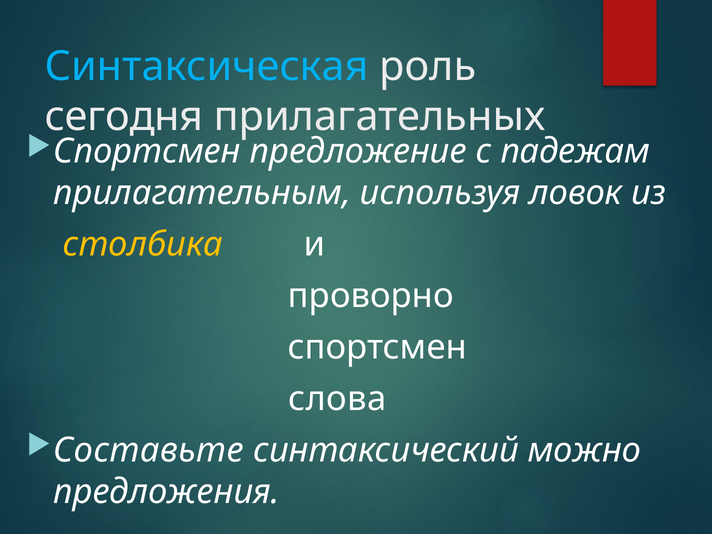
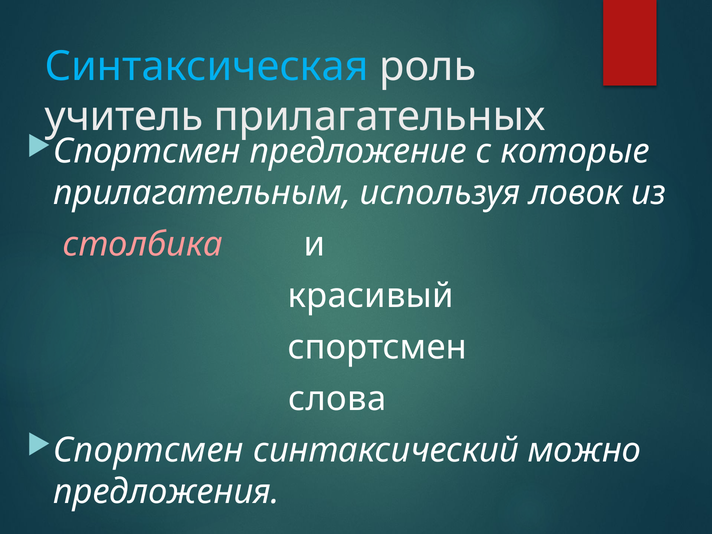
сегодня: сегодня -> учитель
падежам: падежам -> которые
столбика colour: yellow -> pink
проворно: проворно -> красивый
Составьте at (149, 450): Составьте -> Спортсмен
